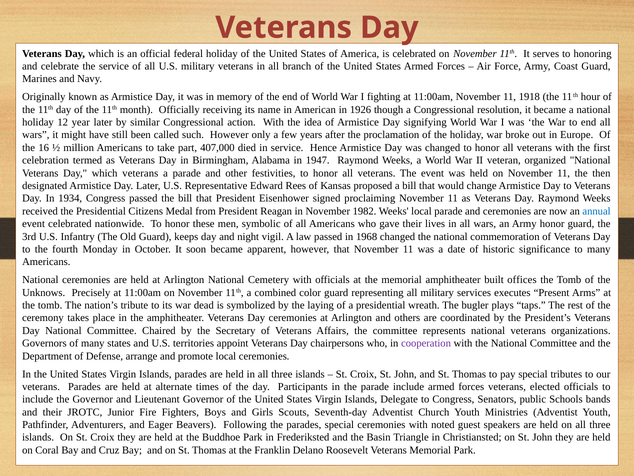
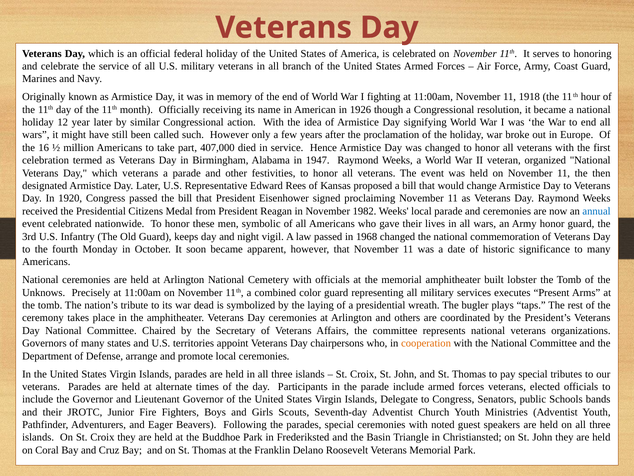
1934: 1934 -> 1920
offices: offices -> lobster
cooperation colour: purple -> orange
